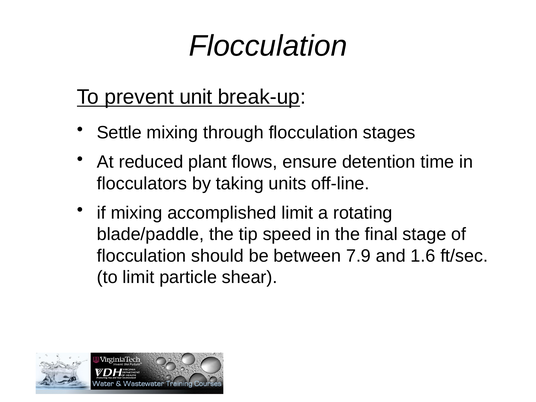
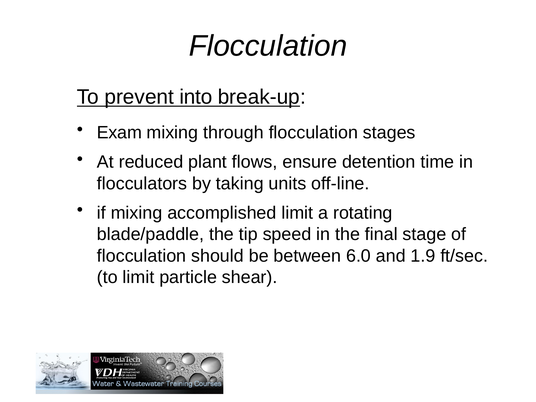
unit: unit -> into
Settle: Settle -> Exam
7.9: 7.9 -> 6.0
1.6: 1.6 -> 1.9
